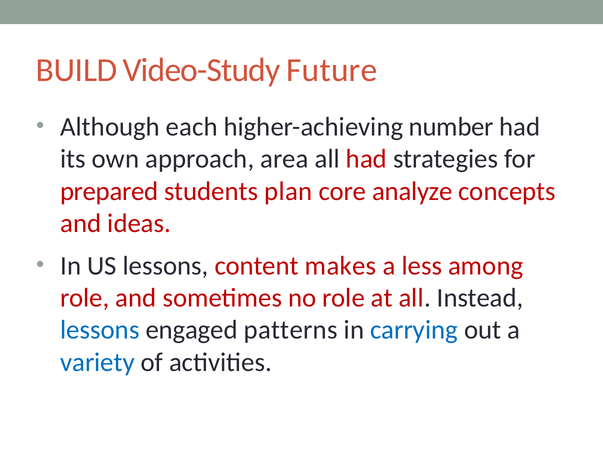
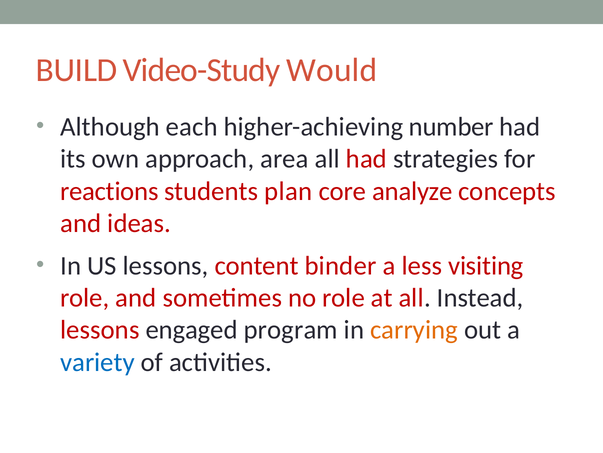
Future: Future -> Would
prepared: prepared -> reactions
makes: makes -> binder
among: among -> visiting
lessons at (100, 330) colour: blue -> red
patterns: patterns -> program
carrying colour: blue -> orange
